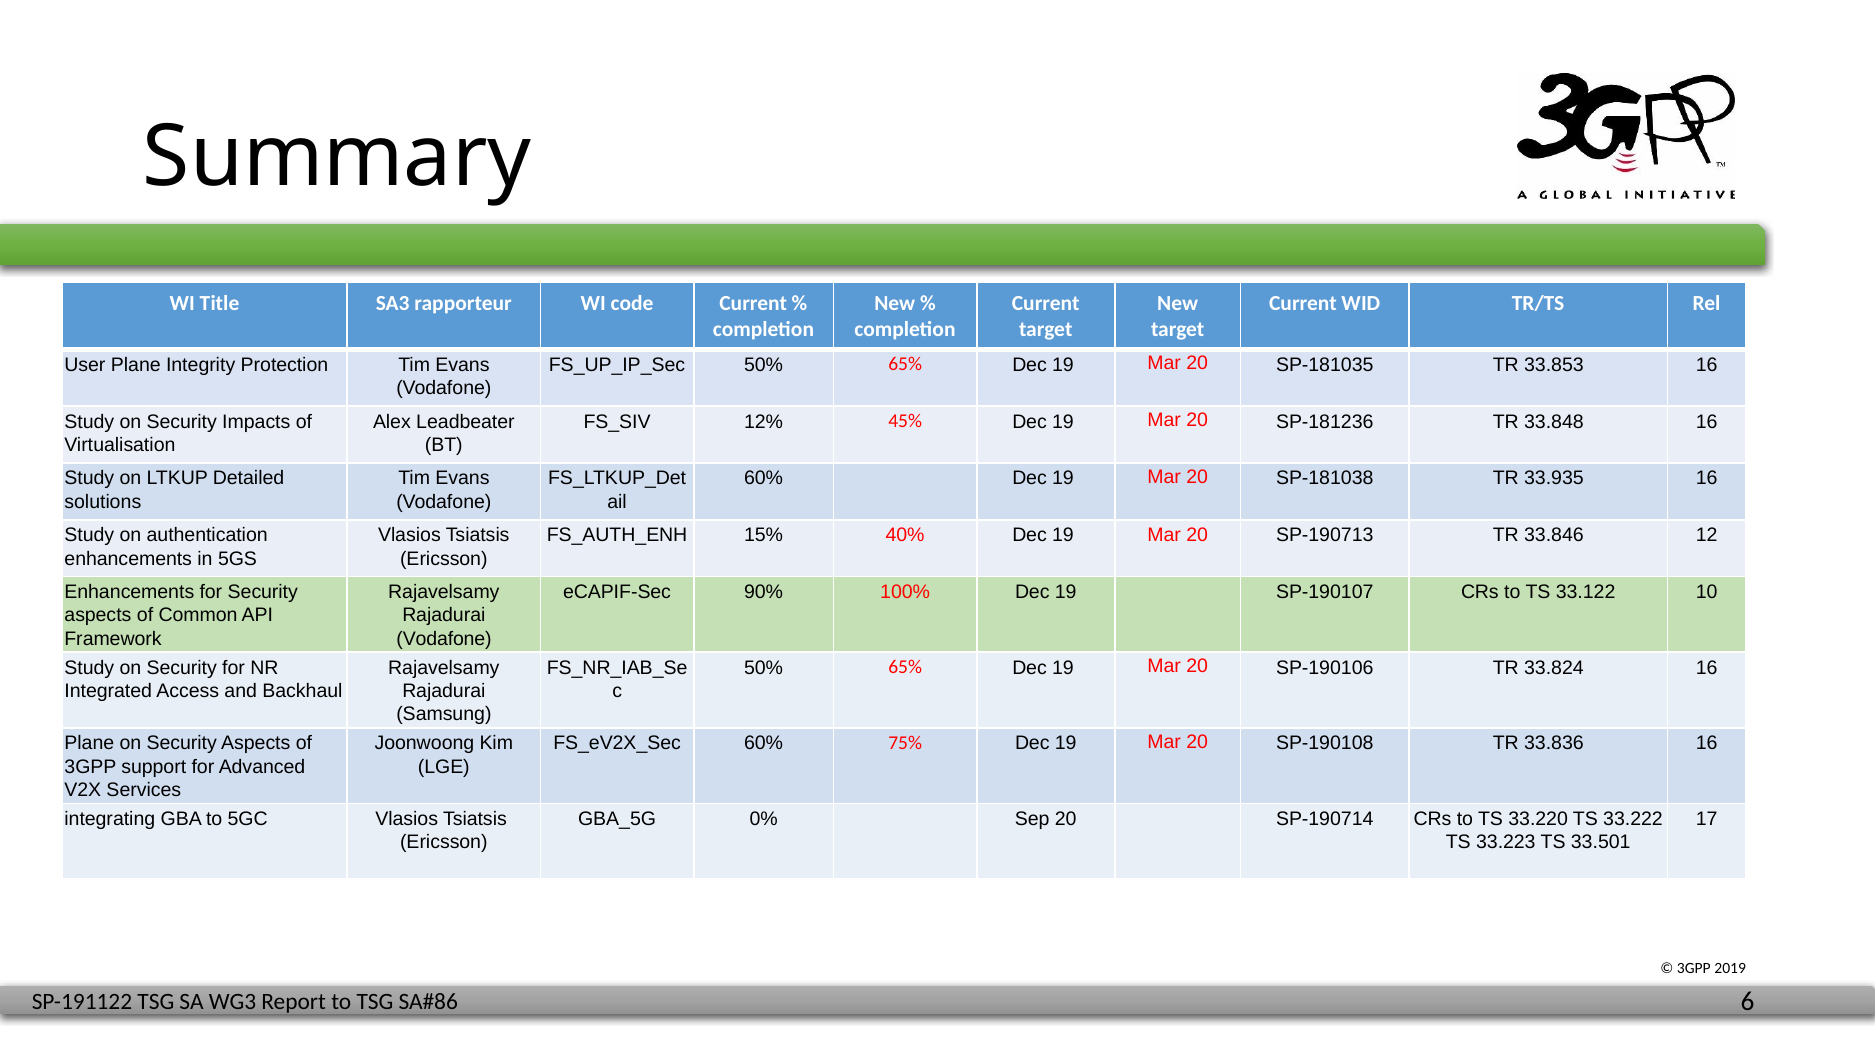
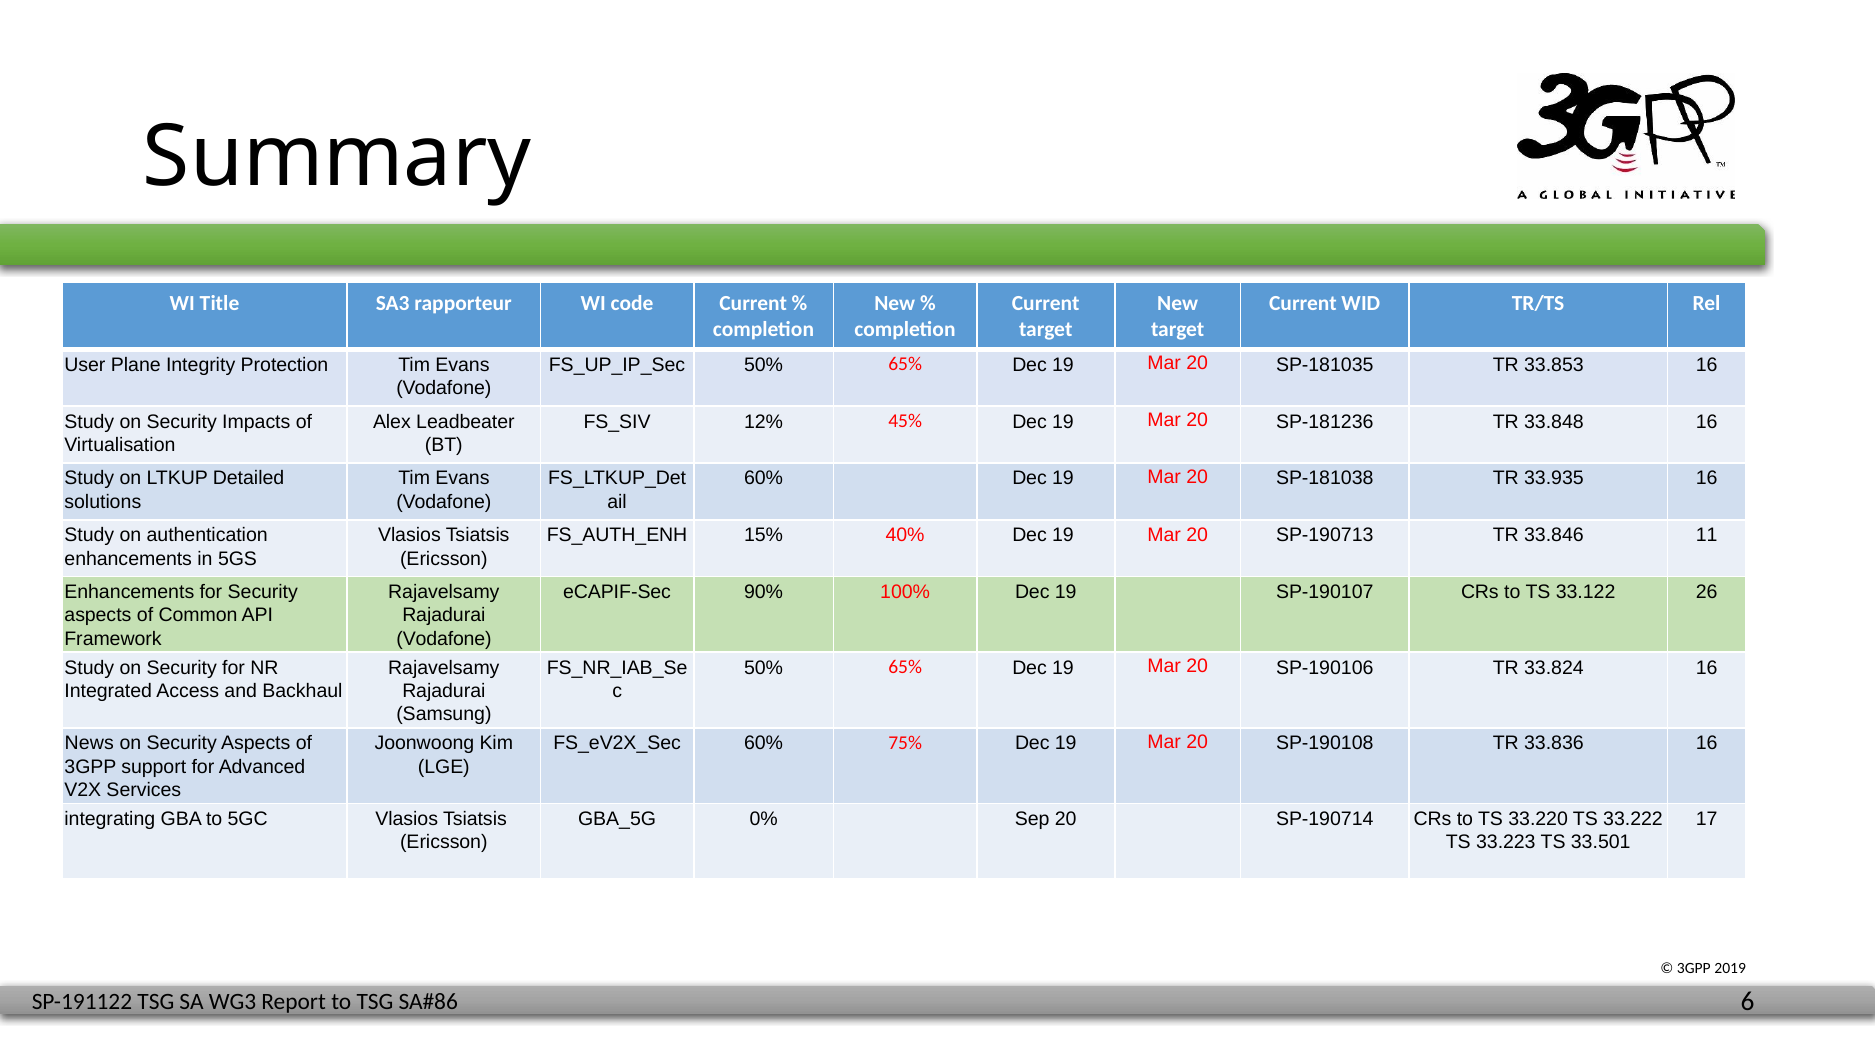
12: 12 -> 11
10: 10 -> 26
Plane at (89, 744): Plane -> News
